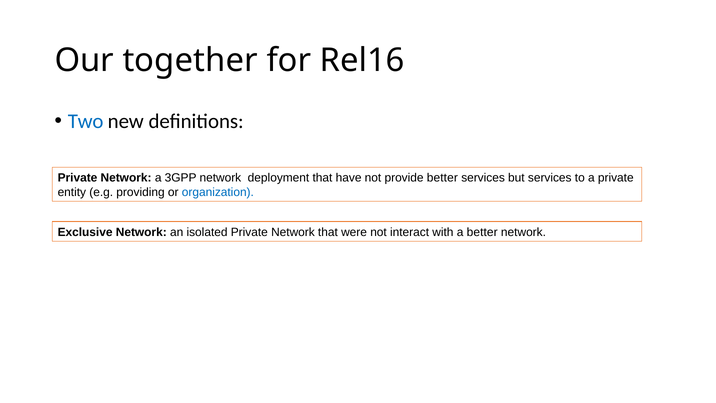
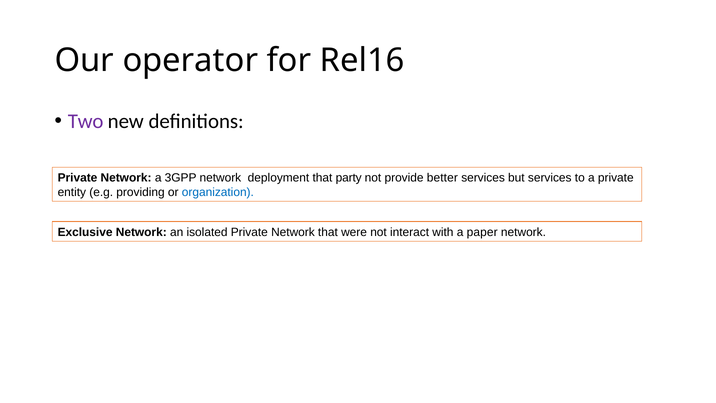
together: together -> operator
Two colour: blue -> purple
have: have -> party
a better: better -> paper
